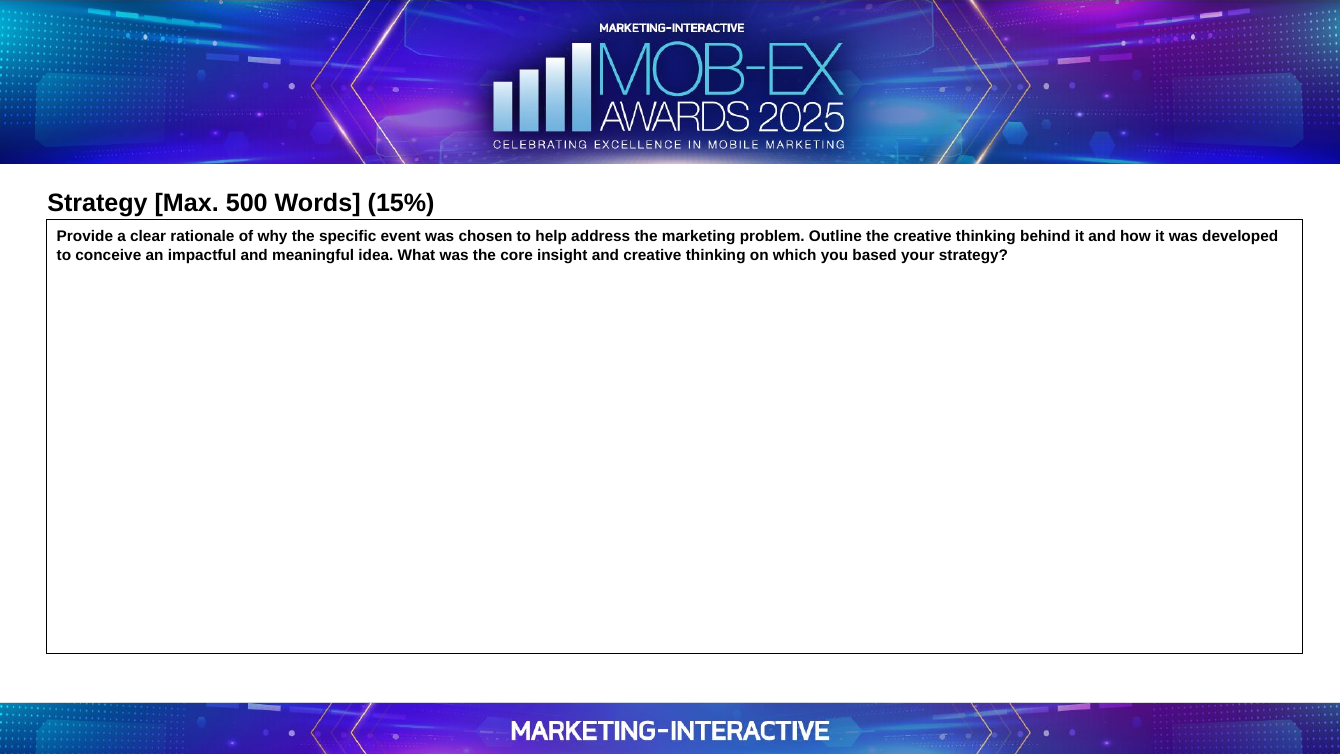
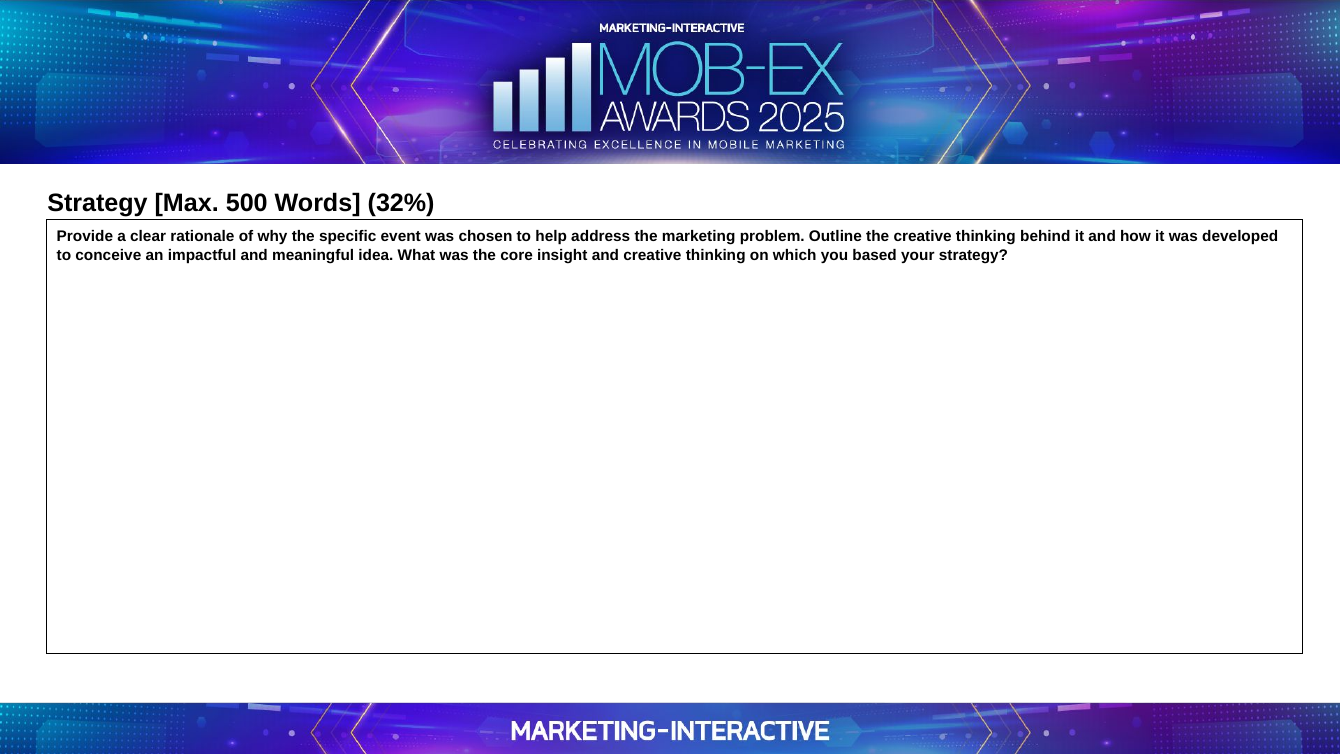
15%: 15% -> 32%
